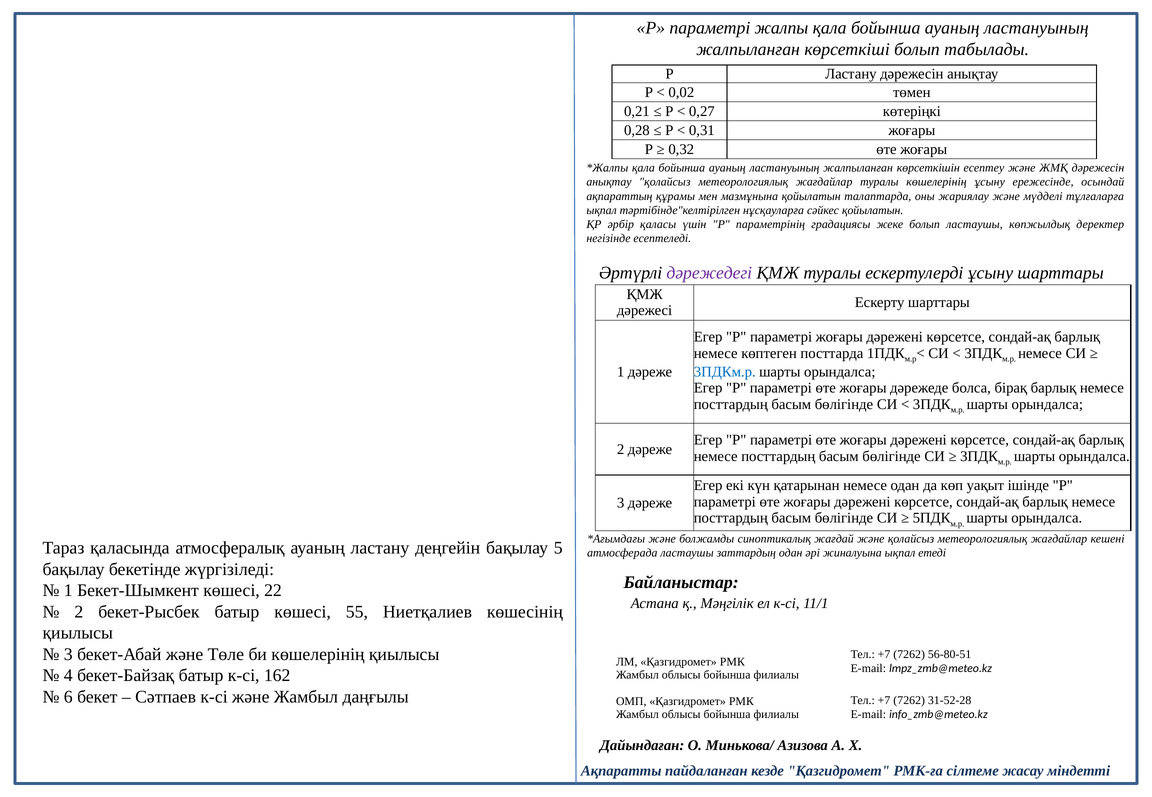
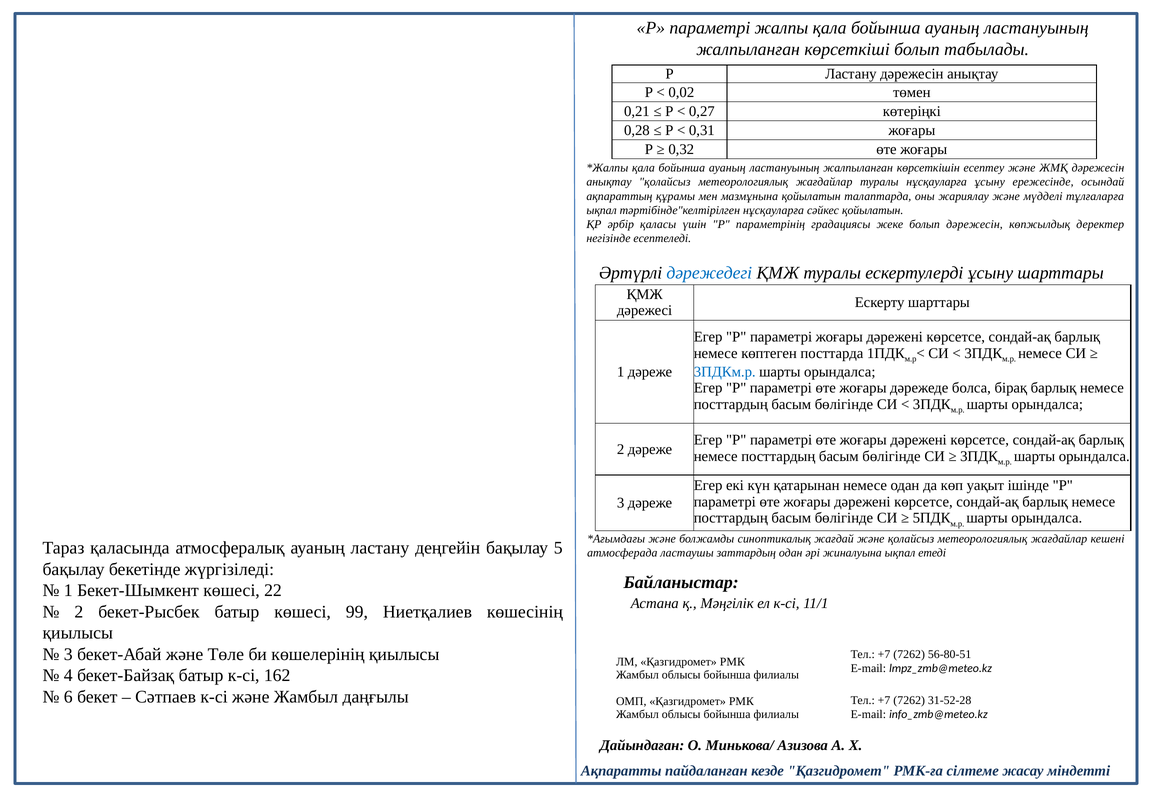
туралы көшелерінің: көшелерінің -> нұсқауларға
болып ластаушы: ластаушы -> дәрежесін
дәрежедегі colour: purple -> blue
55: 55 -> 99
